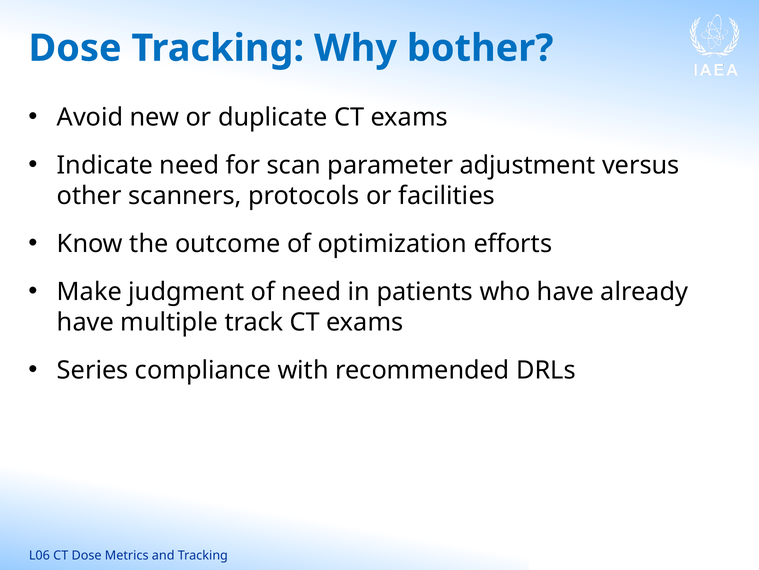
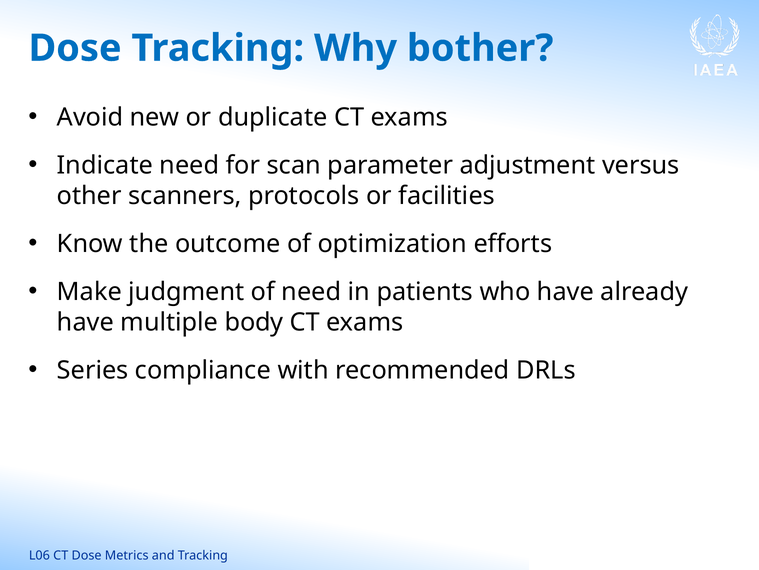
track: track -> body
